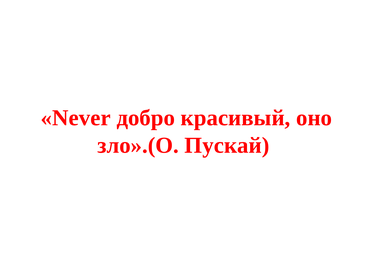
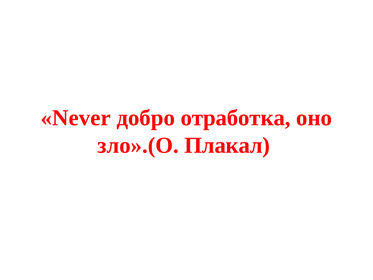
красивый: красивый -> отработка
Пускай: Пускай -> Плакал
